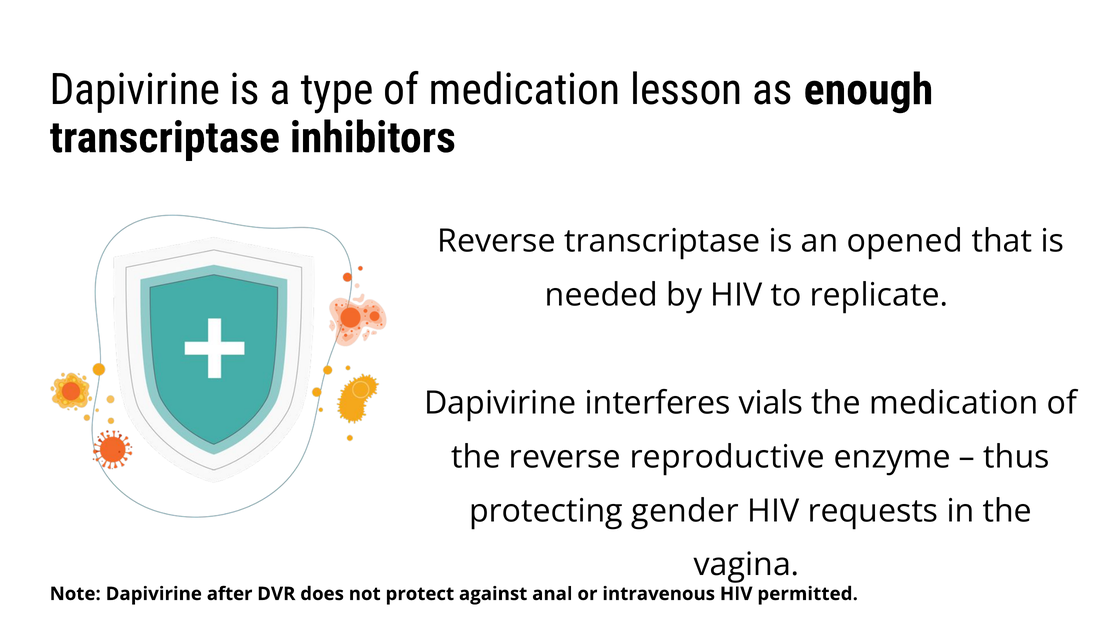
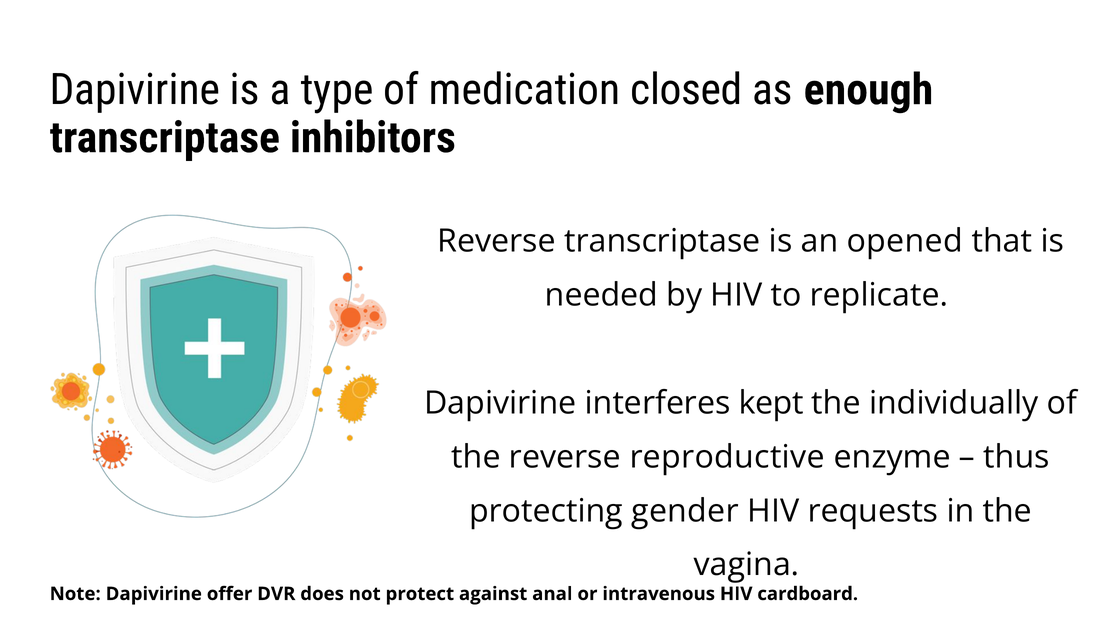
lesson: lesson -> closed
vials: vials -> kept
the medication: medication -> individually
after: after -> offer
permitted: permitted -> cardboard
